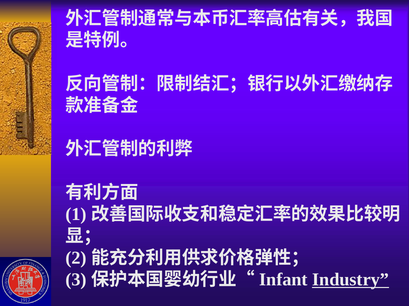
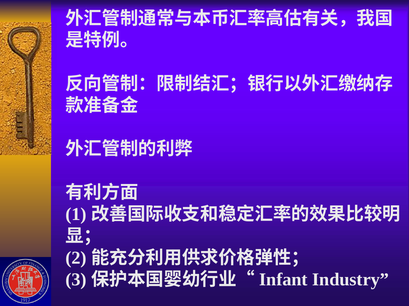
Industry underline: present -> none
